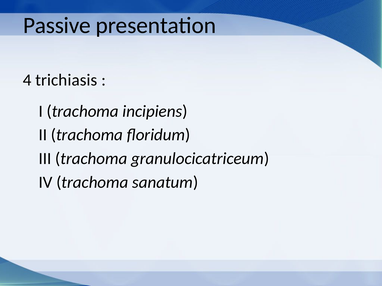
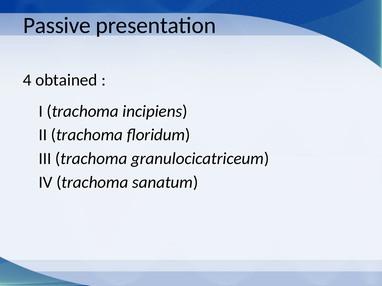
trichiasis: trichiasis -> obtained
